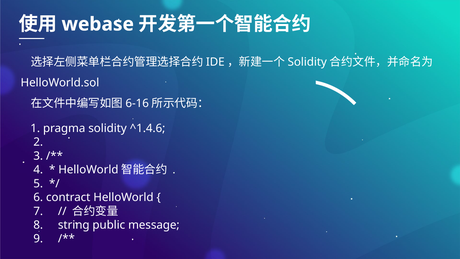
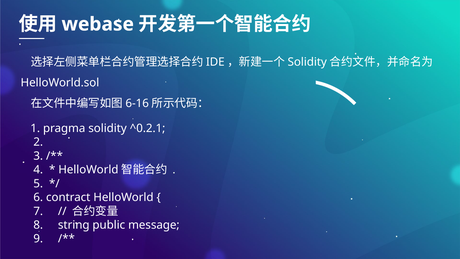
^1.4.6: ^1.4.6 -> ^0.2.1
